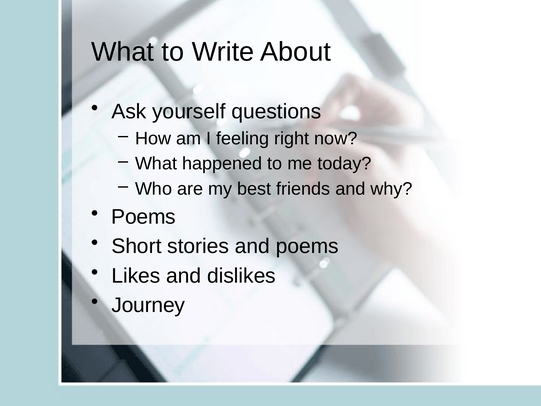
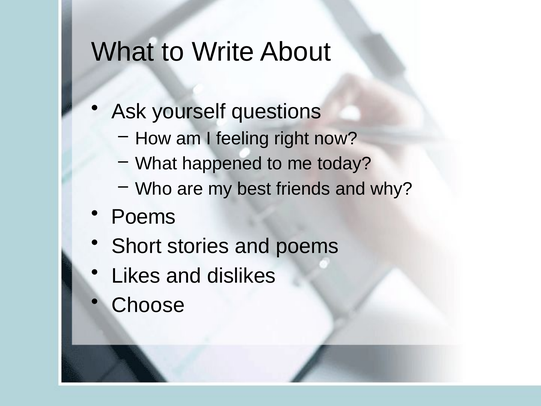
Journey: Journey -> Choose
